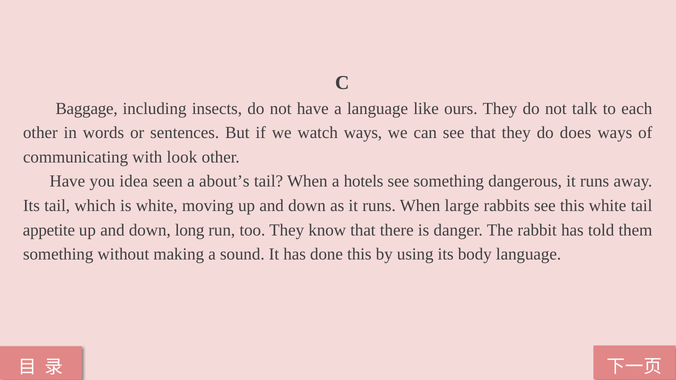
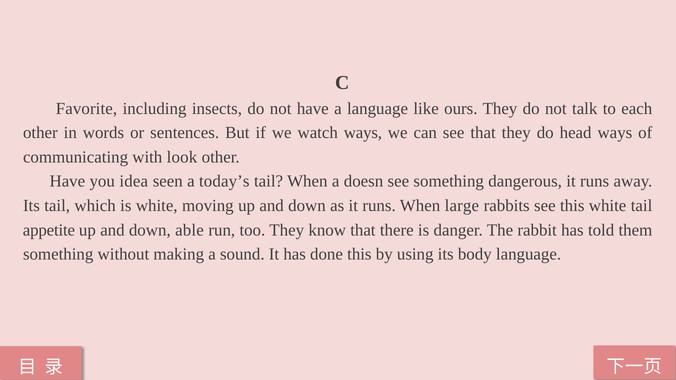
Baggage: Baggage -> Favorite
does: does -> head
about’s: about’s -> today’s
hotels: hotels -> doesn
long: long -> able
